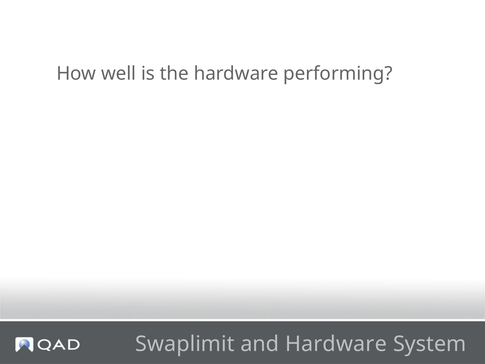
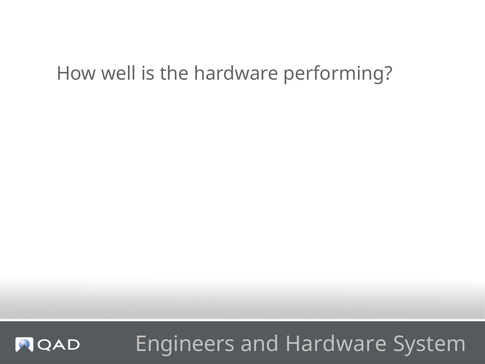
Swaplimit: Swaplimit -> Engineers
